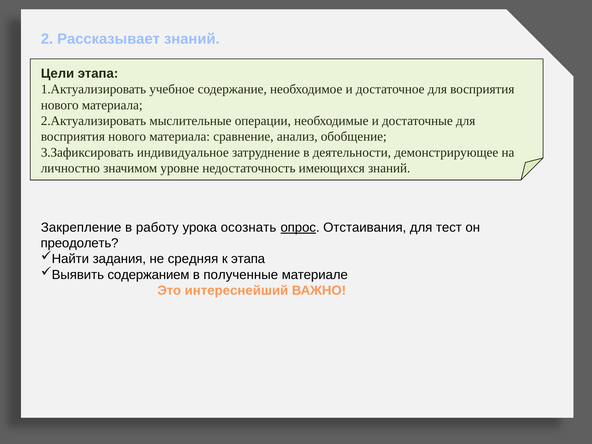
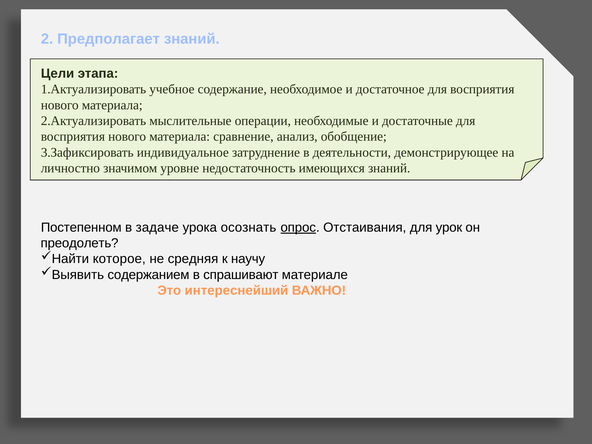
Рассказывает: Рассказывает -> Предполагает
Закрепление: Закрепление -> Постепенном
работу: работу -> задаче
тест: тест -> урок
задания: задания -> которое
к этапа: этапа -> научу
полученные: полученные -> спрашивают
